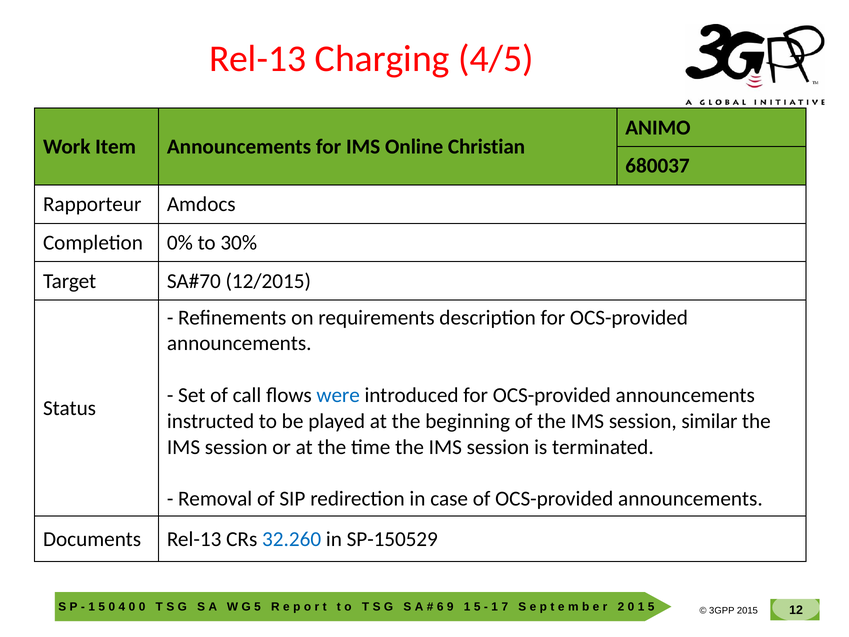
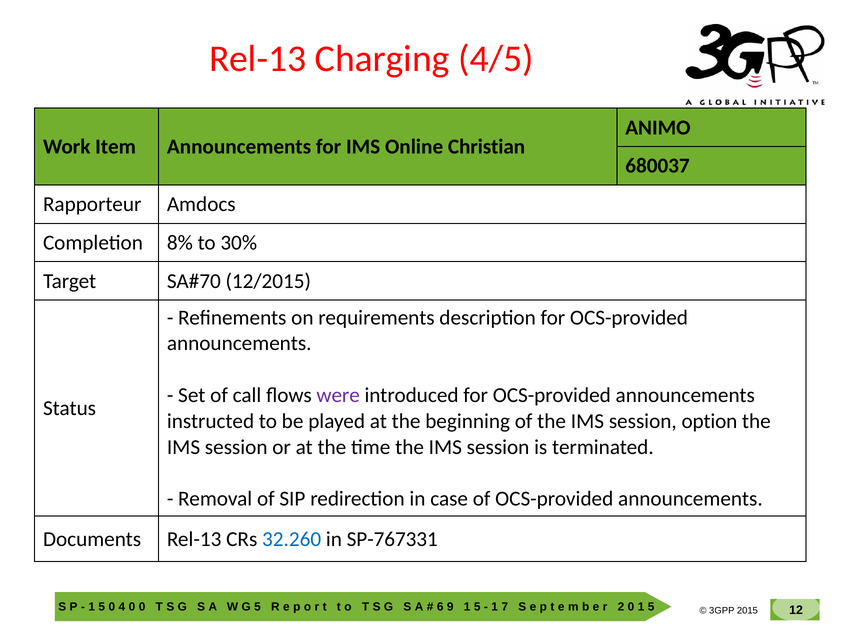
0%: 0% -> 8%
were colour: blue -> purple
similar: similar -> option
SP-150529: SP-150529 -> SP-767331
